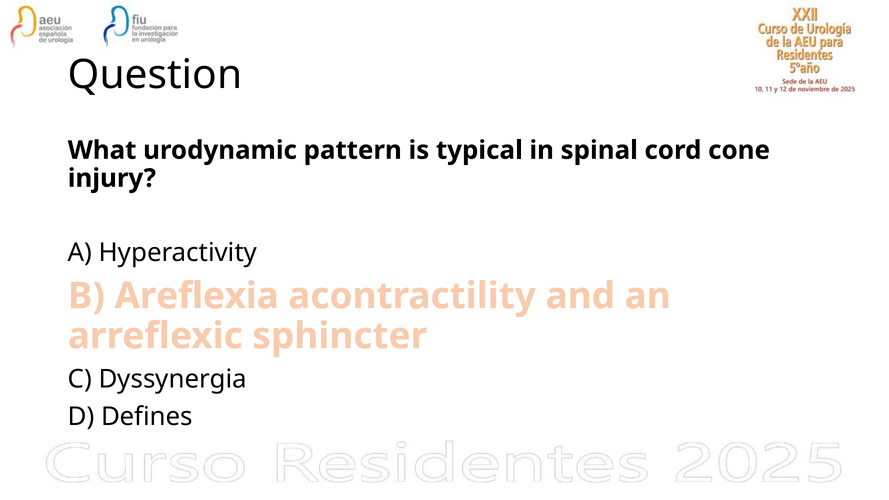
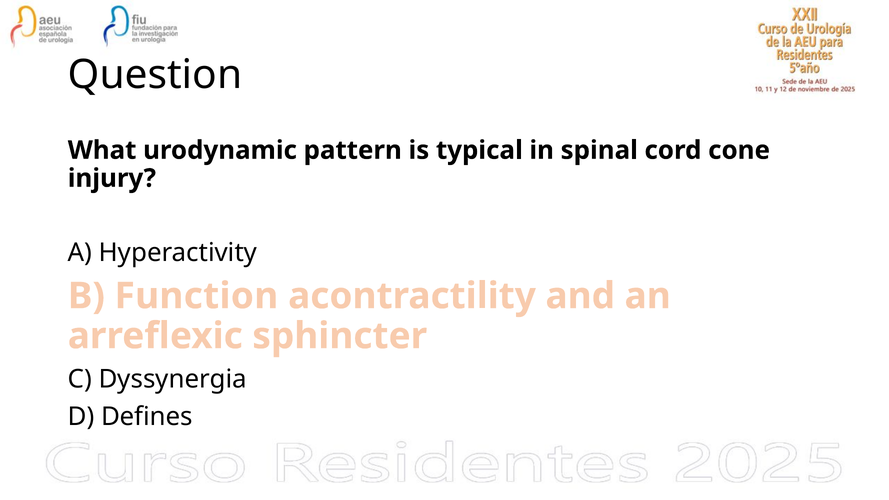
Areflexia: Areflexia -> Function
